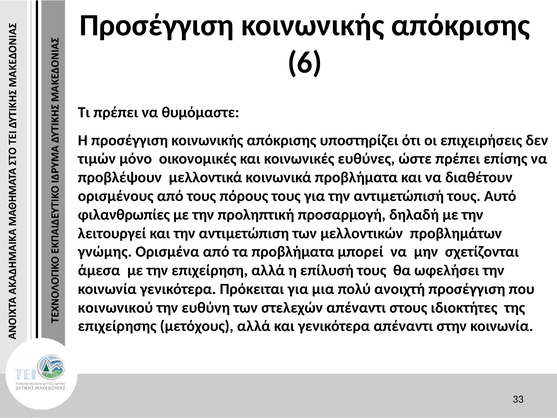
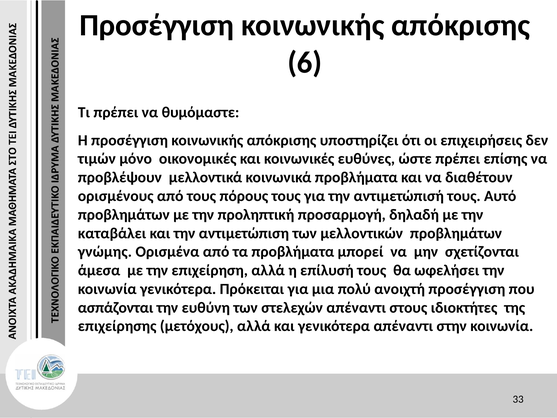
φιλανθρωπίες at (124, 215): φιλανθρωπίες -> προβλημάτων
λειτουργεί: λειτουργεί -> καταβάλει
κοινωνικού: κοινωνικού -> ασπάζονται
